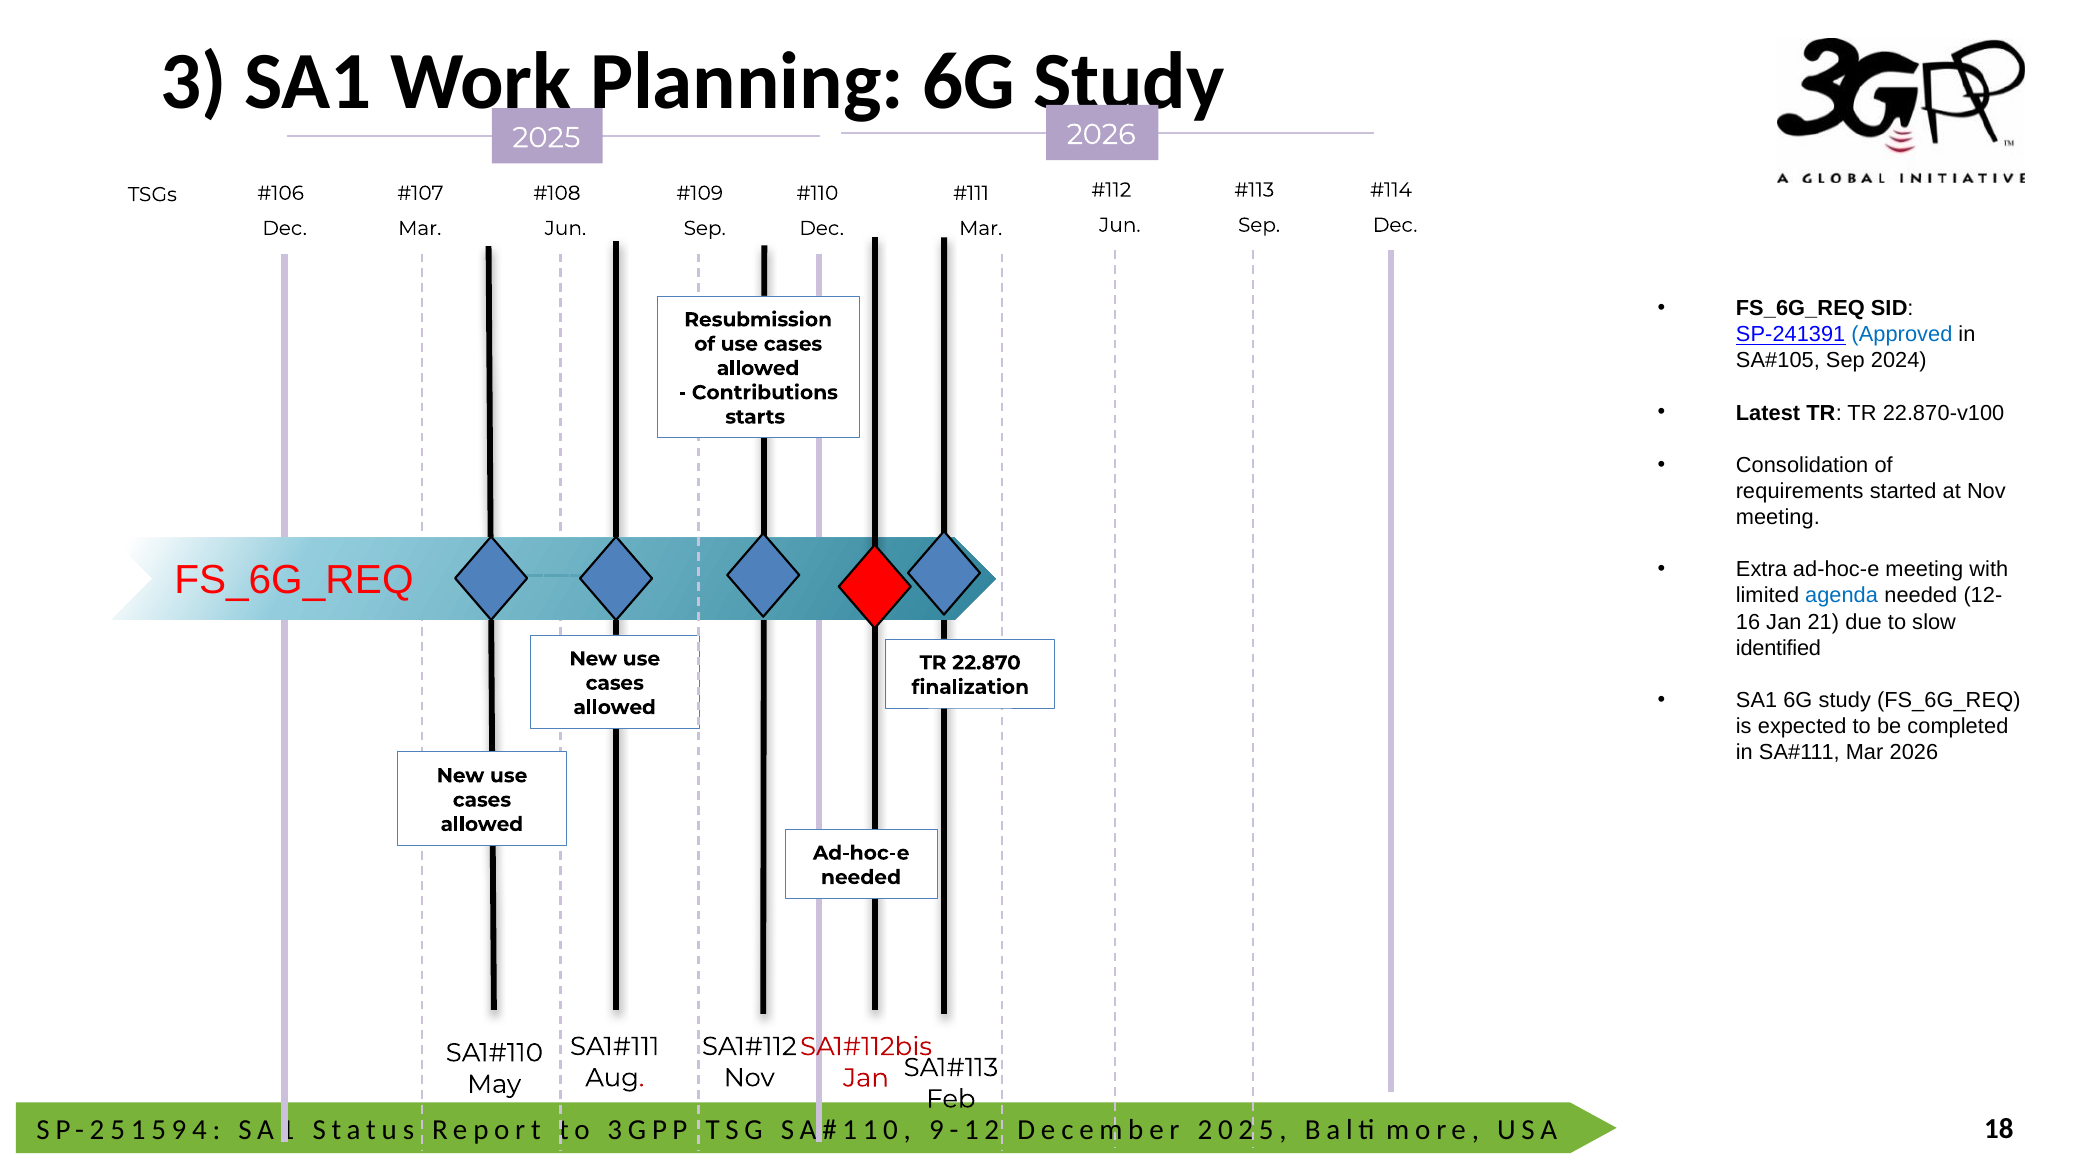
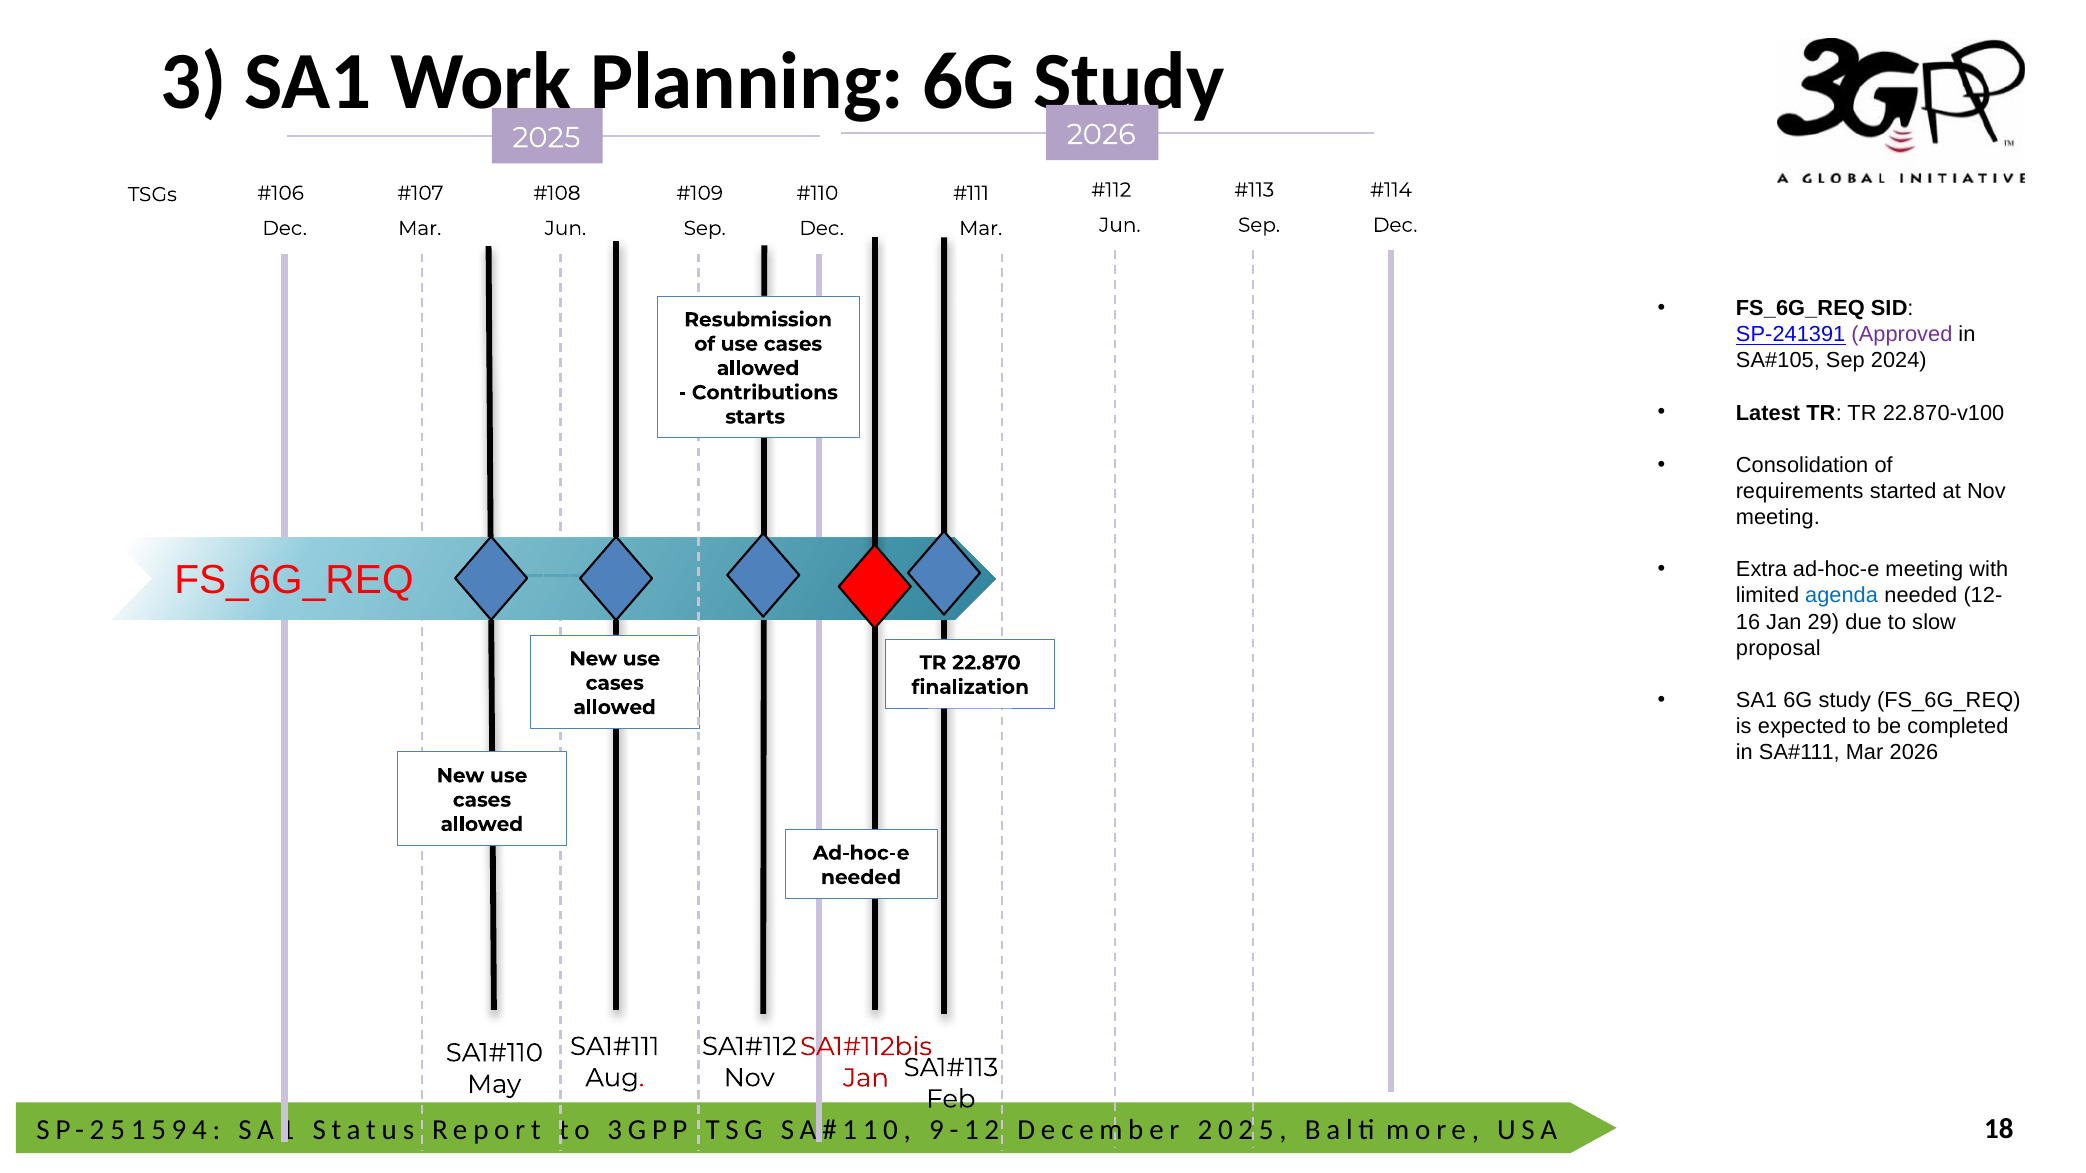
Approved colour: blue -> purple
21: 21 -> 29
identified: identified -> proposal
